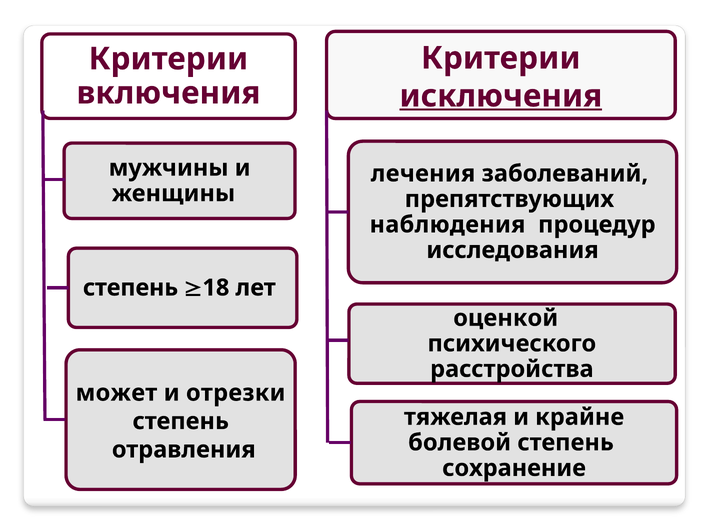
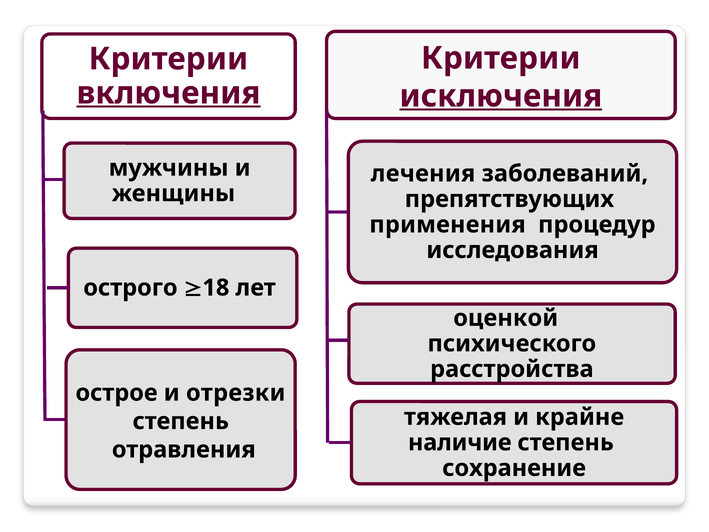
включения underline: none -> present
наблюдения: наблюдения -> применения
степень at (131, 288): степень -> острого
может: может -> острое
болевой: болевой -> наличие
